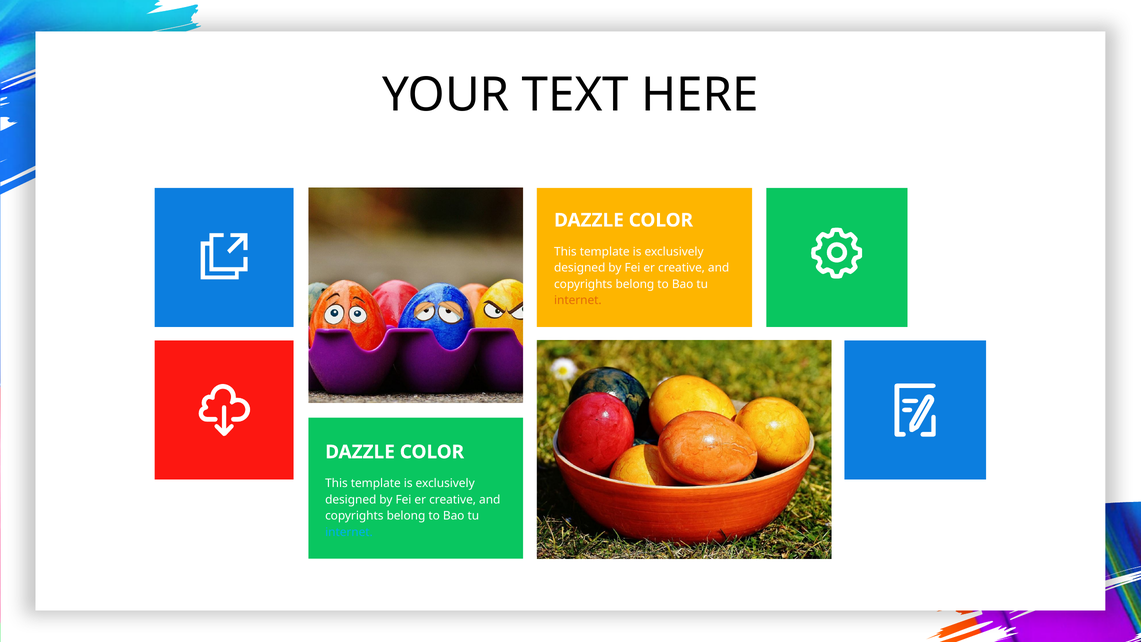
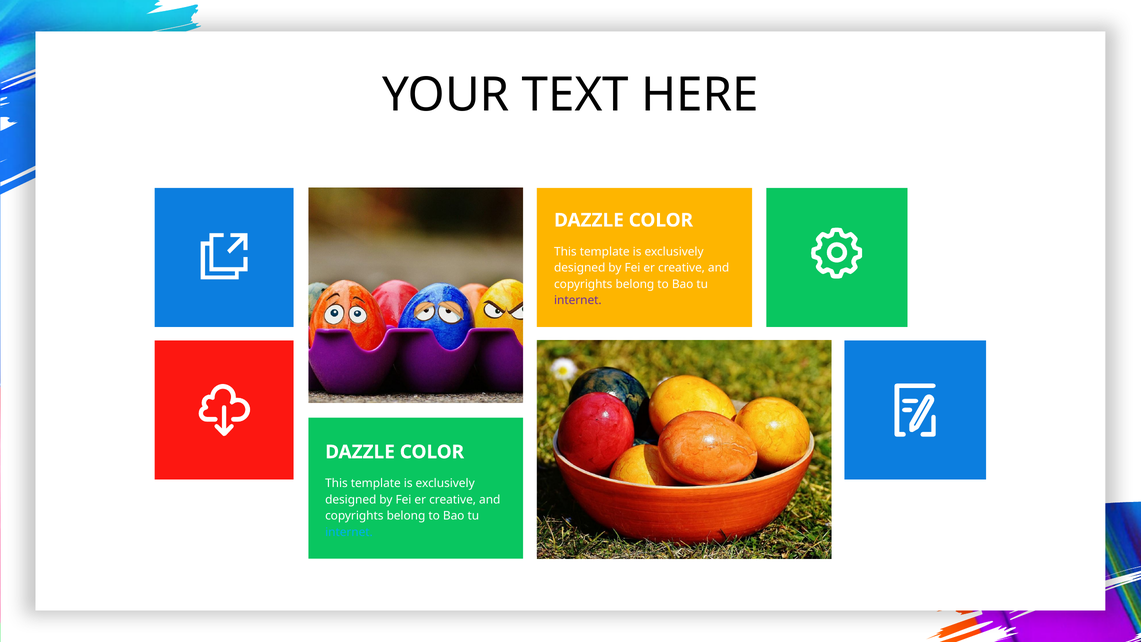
internet at (578, 300) colour: orange -> purple
